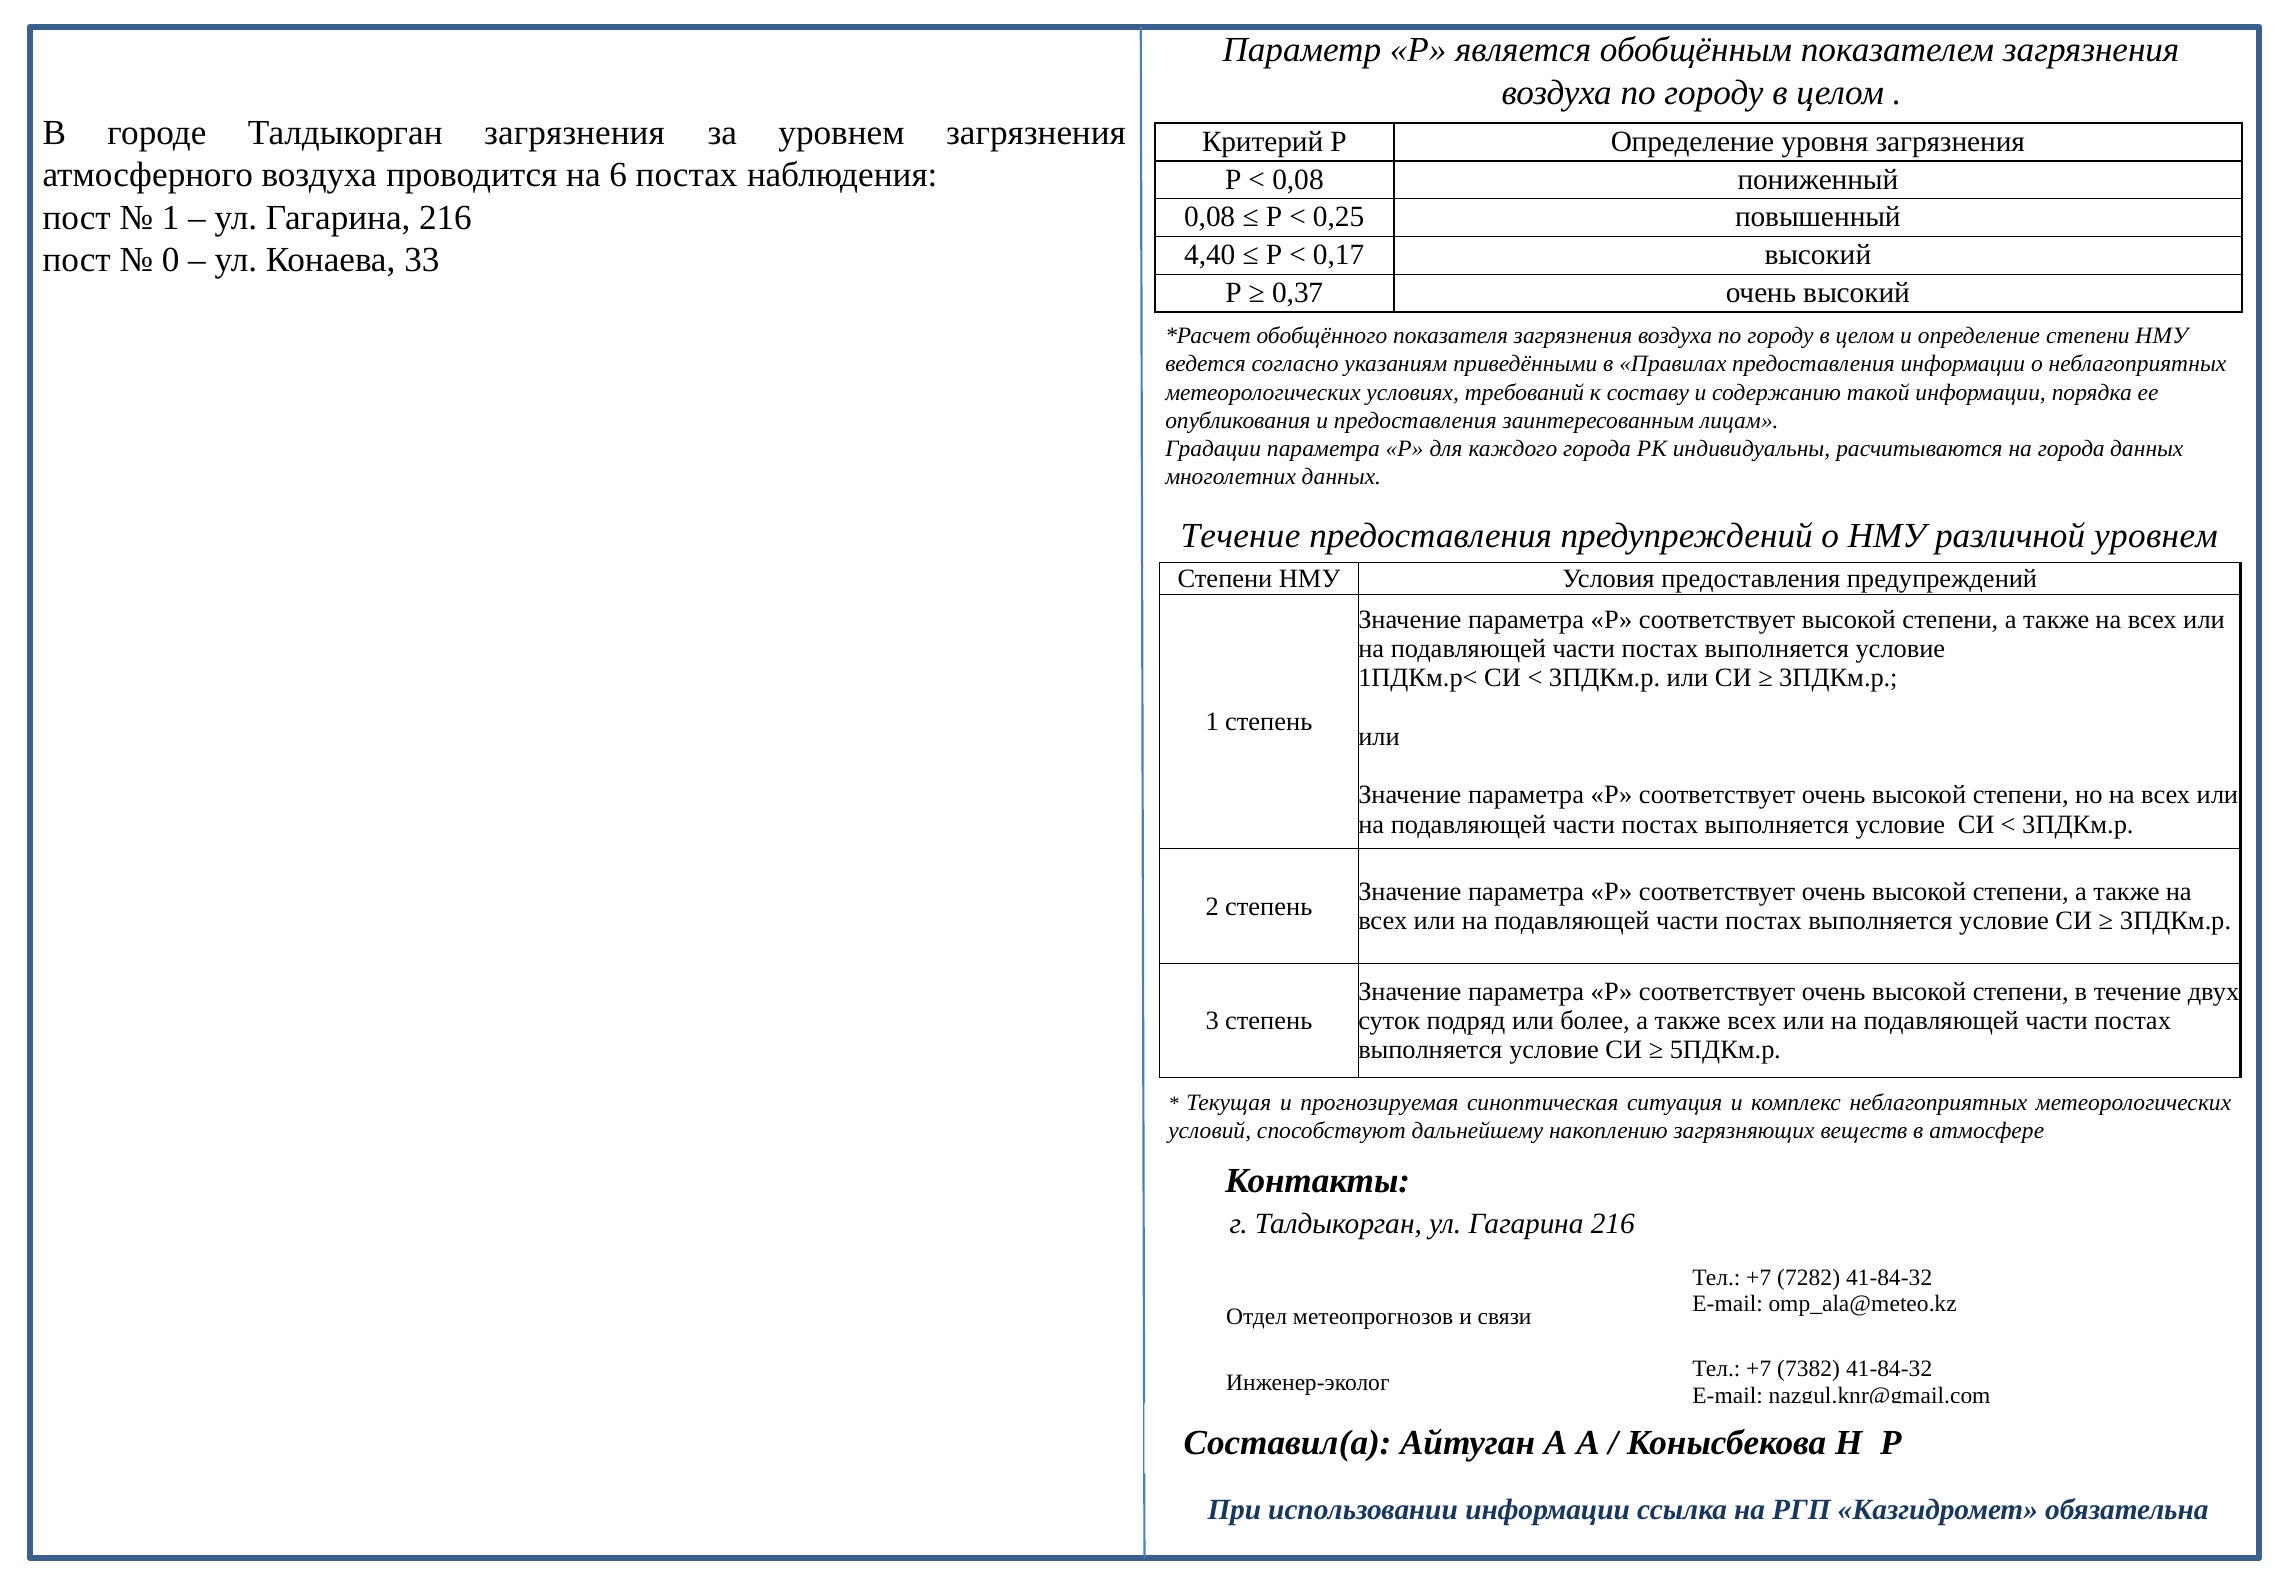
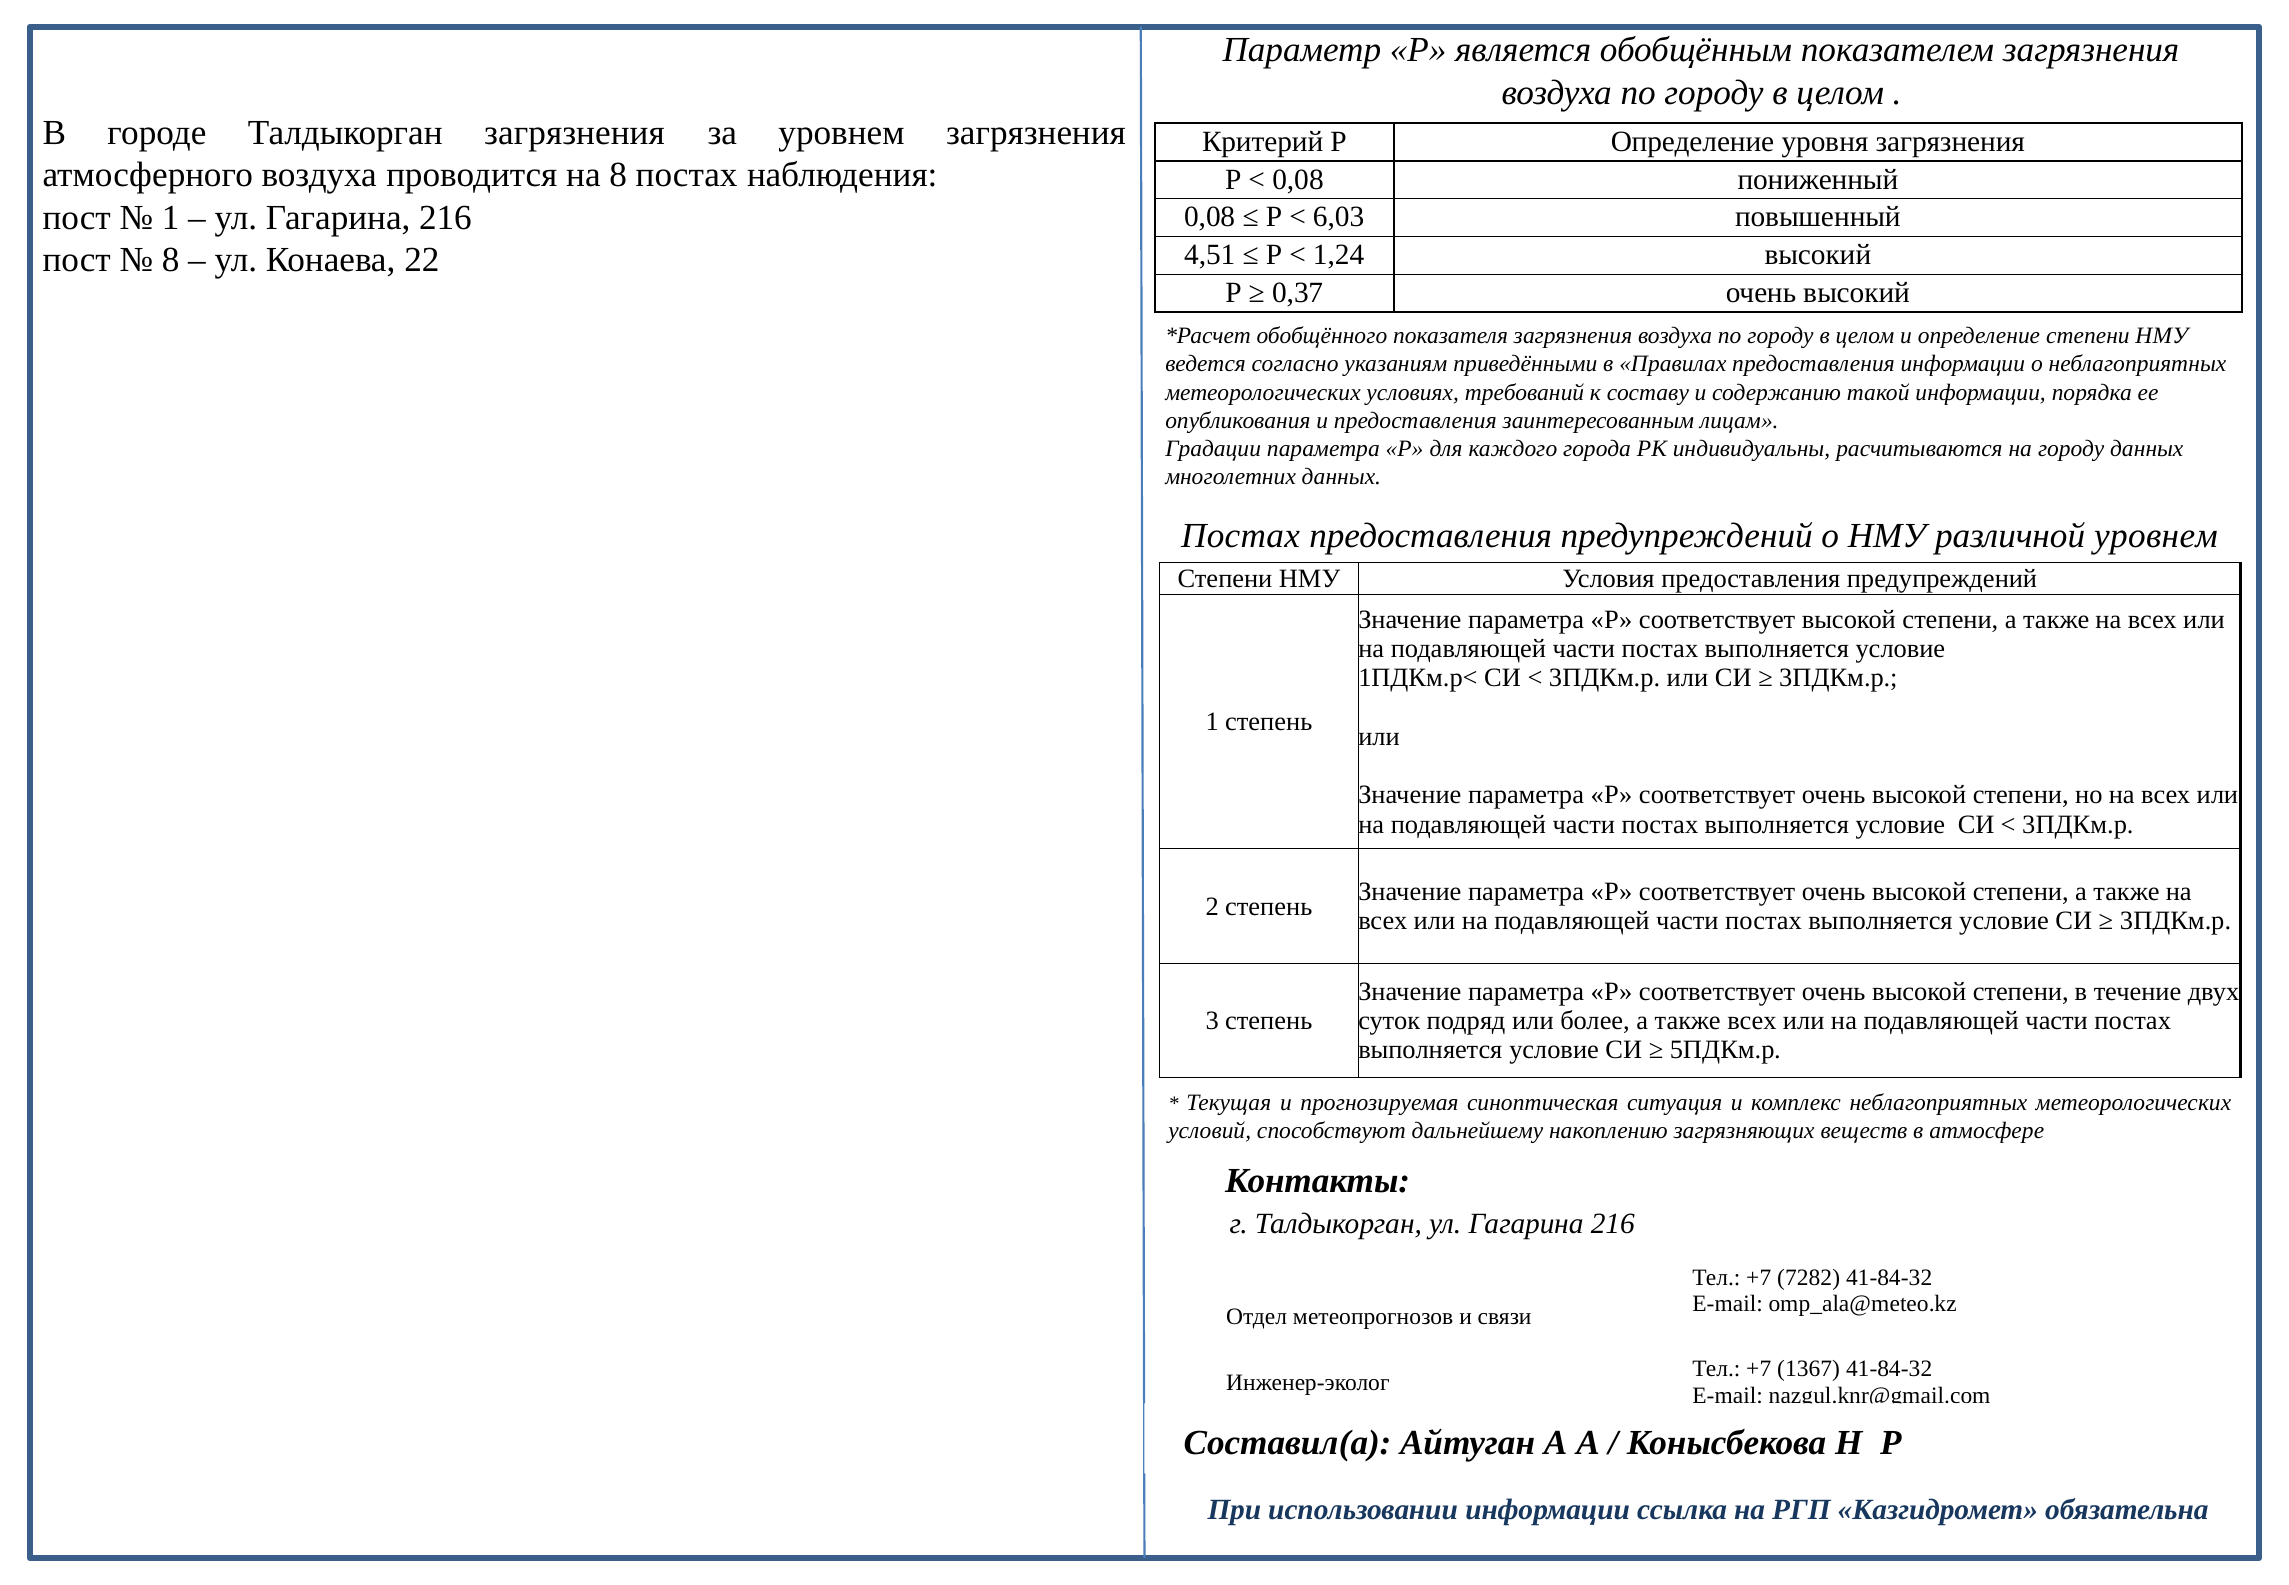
на 6: 6 -> 8
0,25: 0,25 -> 6,03
4,40: 4,40 -> 4,51
0,17: 0,17 -> 1,24
0 at (171, 260): 0 -> 8
33: 33 -> 22
на города: города -> городу
Течение at (1241, 536): Течение -> Постах
7382: 7382 -> 1367
